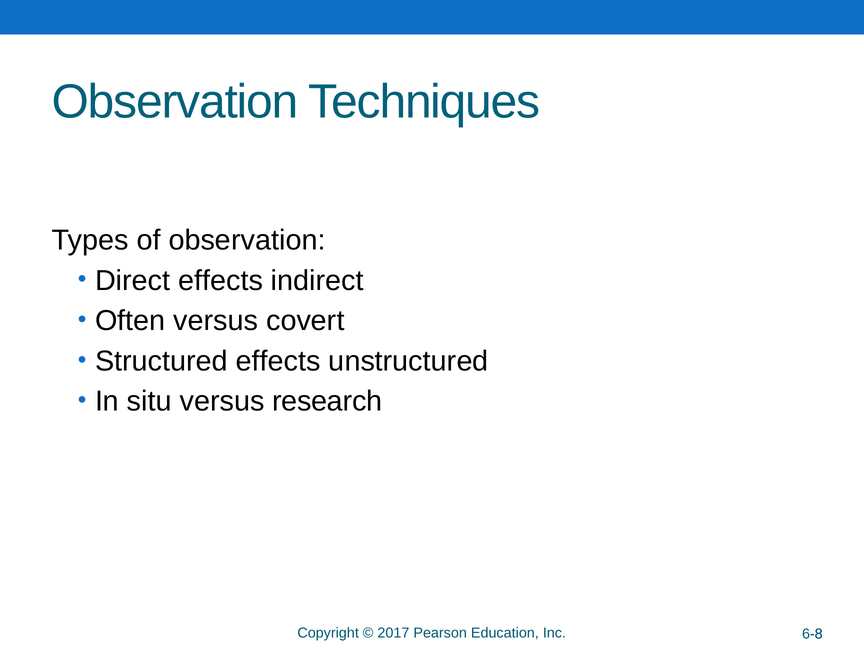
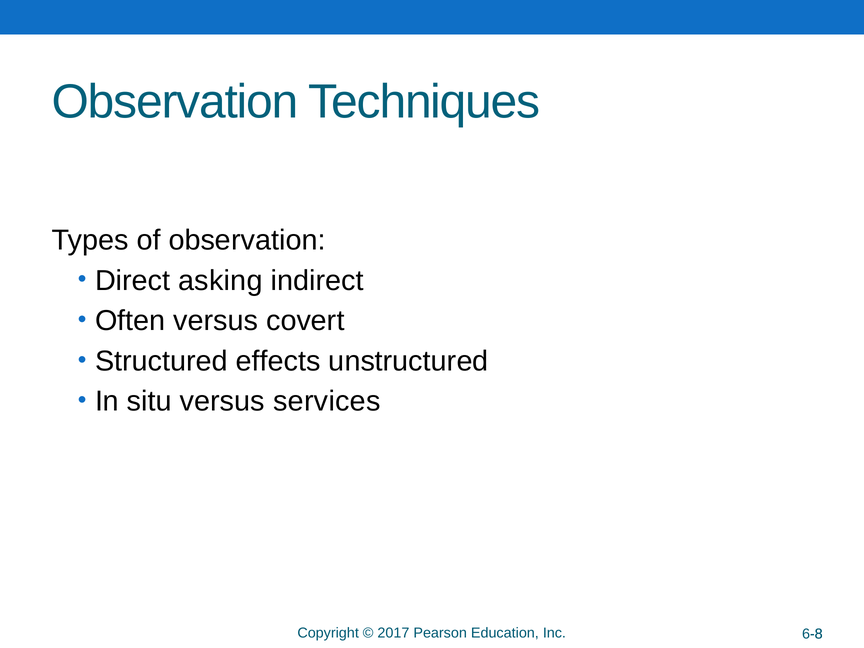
Direct effects: effects -> asking
research: research -> services
